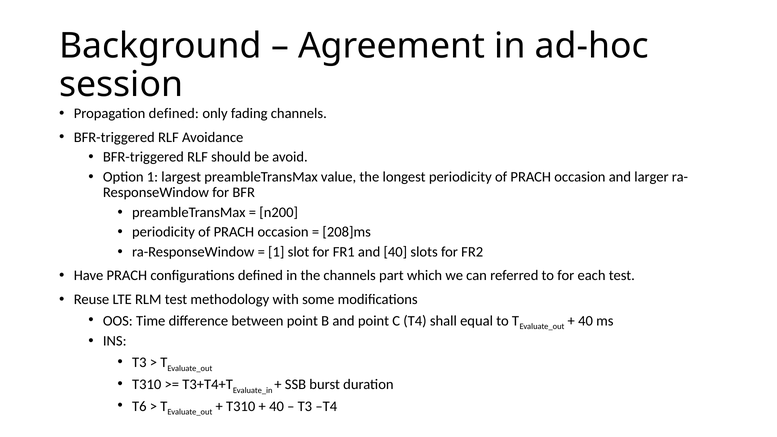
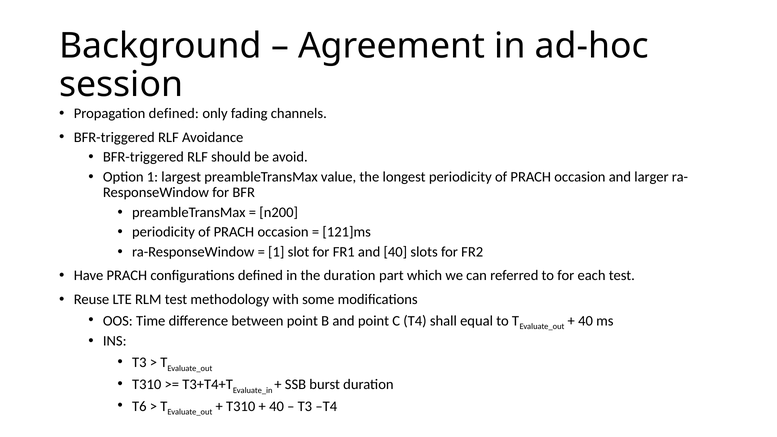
208]ms: 208]ms -> 121]ms
the channels: channels -> duration
